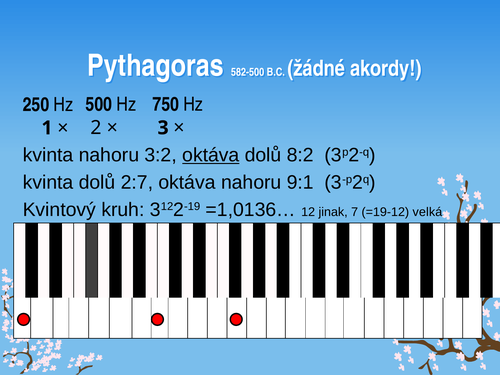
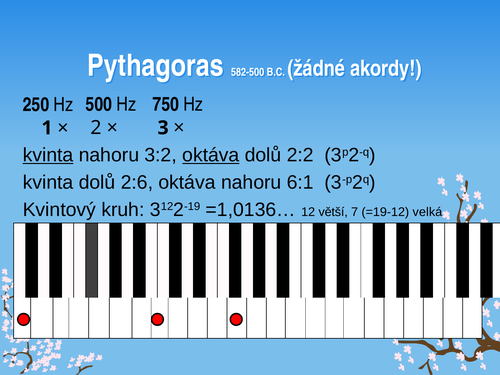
kvinta at (48, 155) underline: none -> present
8:2: 8:2 -> 2:2
2:7: 2:7 -> 2:6
9:1: 9:1 -> 6:1
jinak: jinak -> větší
